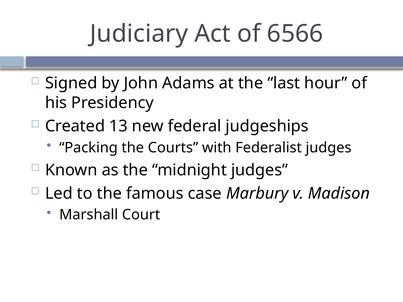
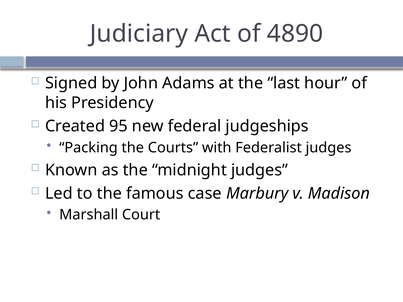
6566: 6566 -> 4890
13: 13 -> 95
